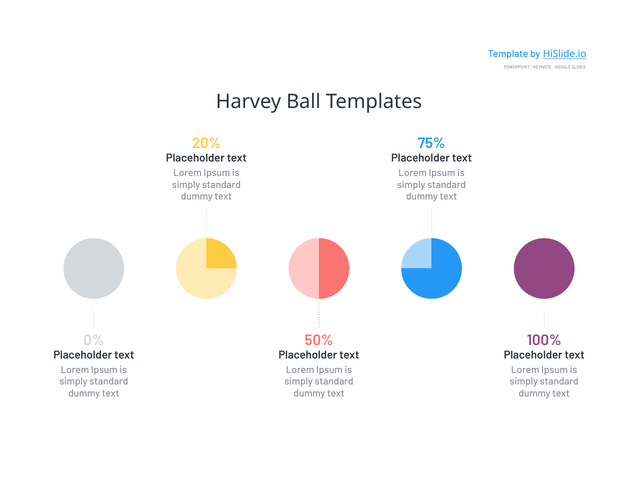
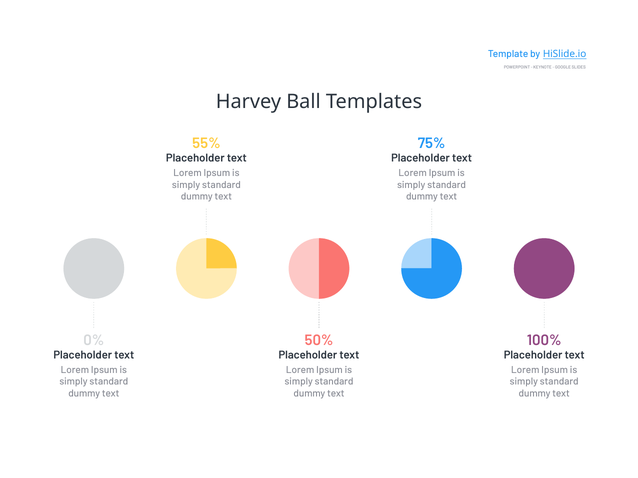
20%: 20% -> 55%
